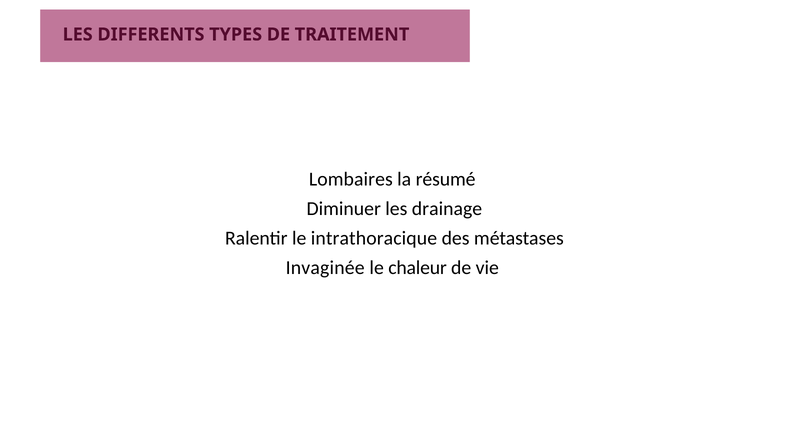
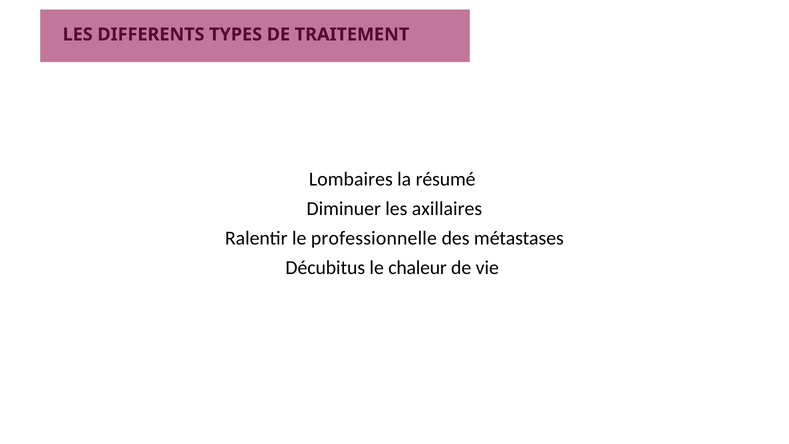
drainage: drainage -> axillaires
intrathoracique: intrathoracique -> professionnelle
Invaginée: Invaginée -> Décubitus
